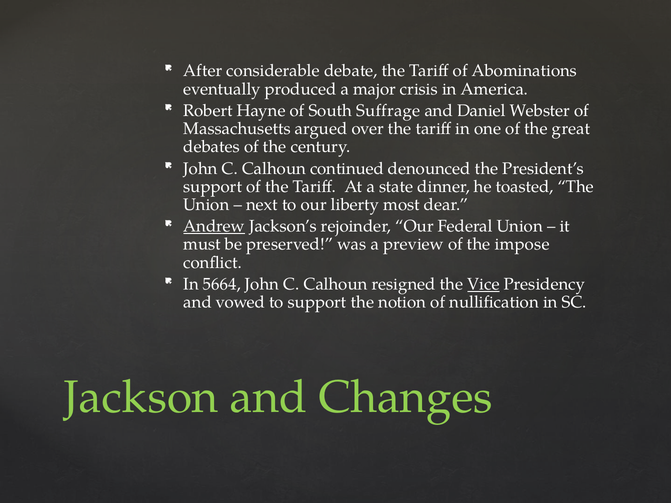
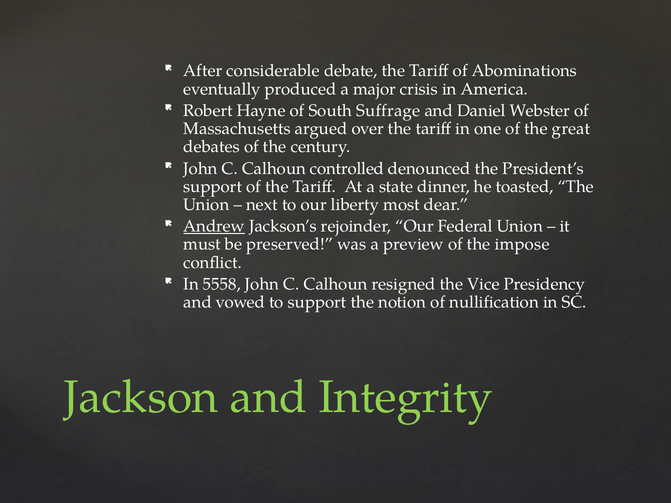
continued: continued -> controlled
5664: 5664 -> 5558
Vice underline: present -> none
Changes: Changes -> Integrity
